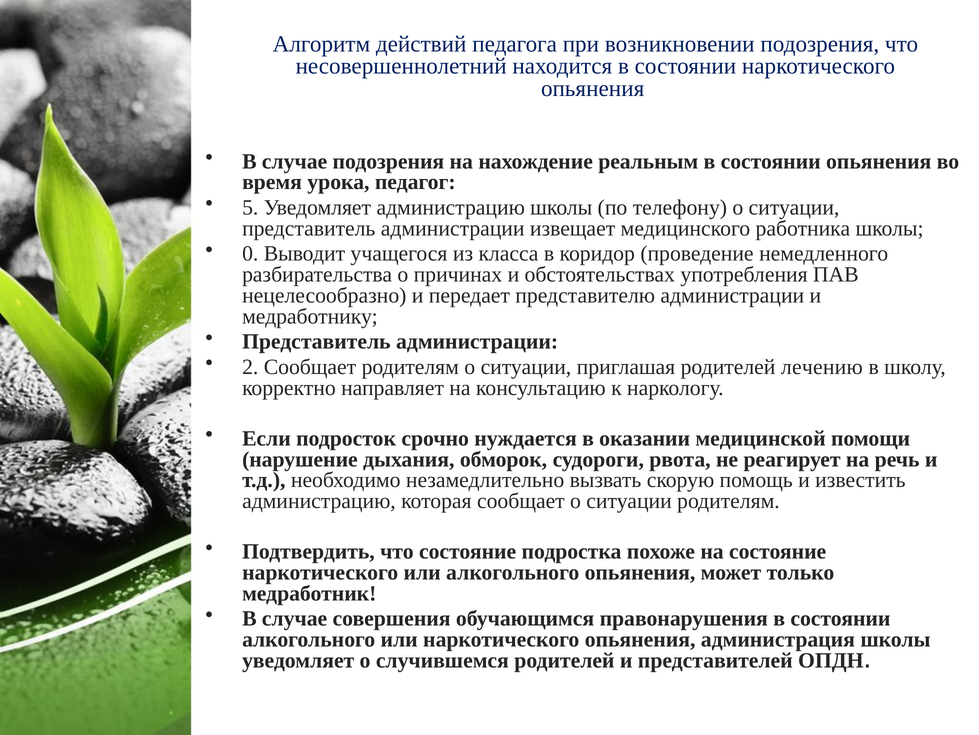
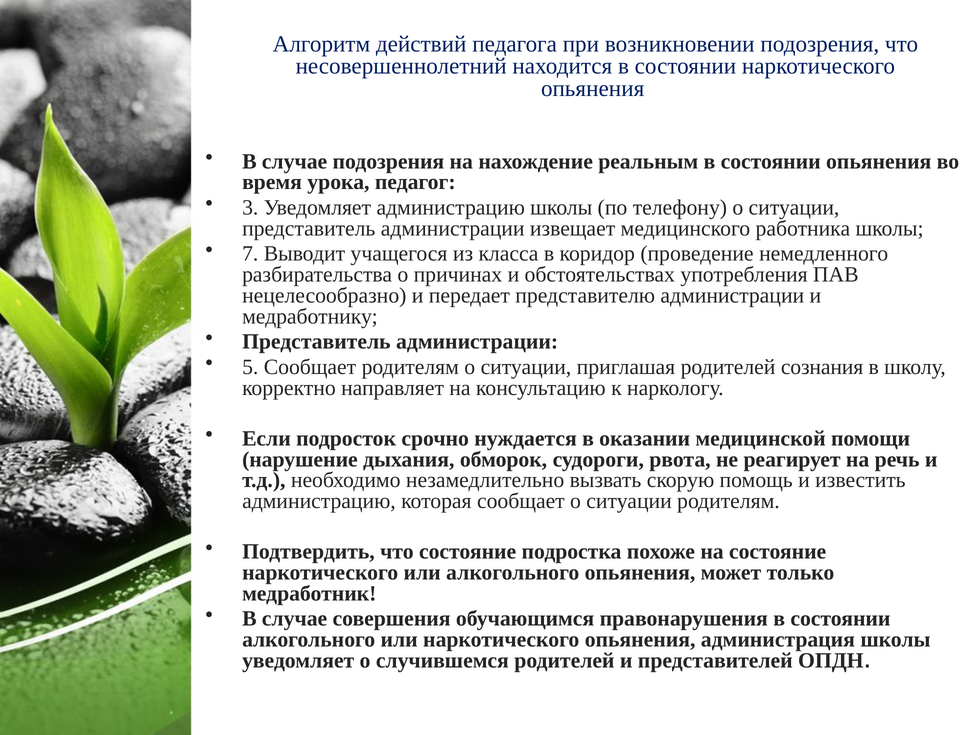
5: 5 -> 3
0: 0 -> 7
2: 2 -> 5
лечению: лечению -> сознания
